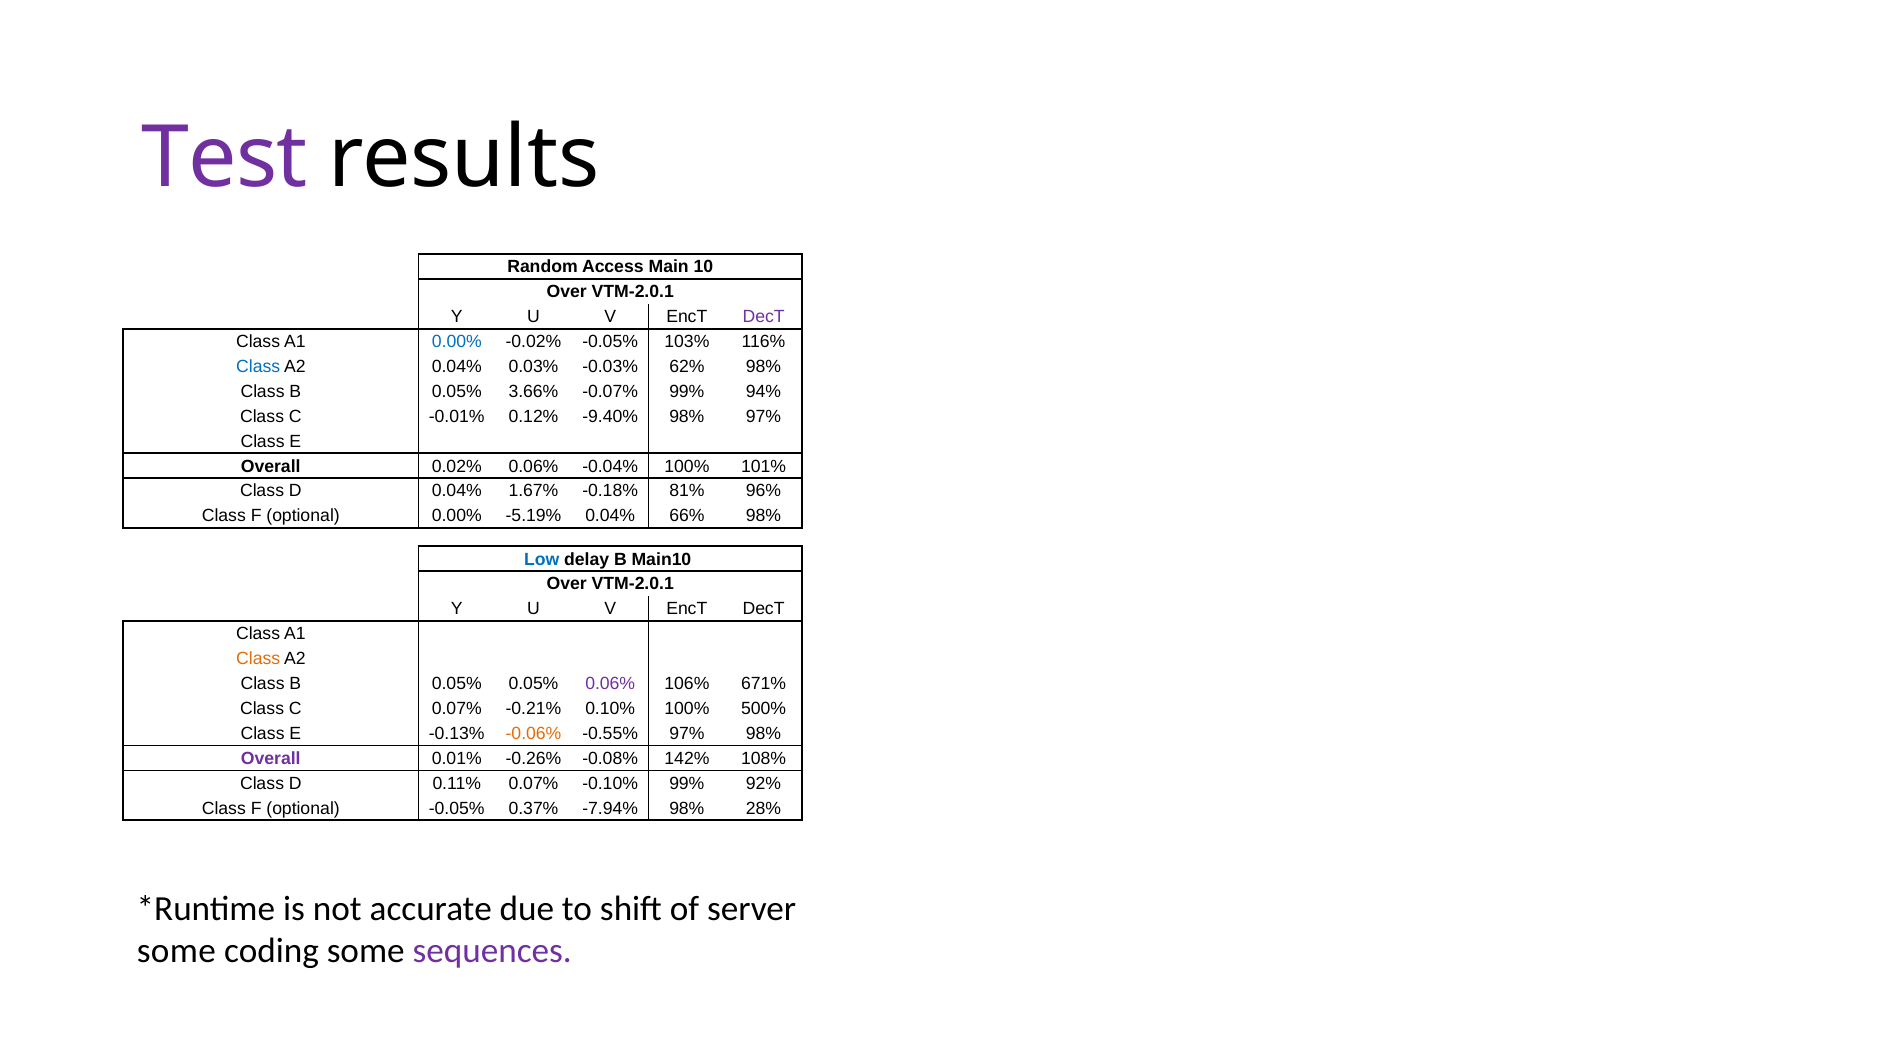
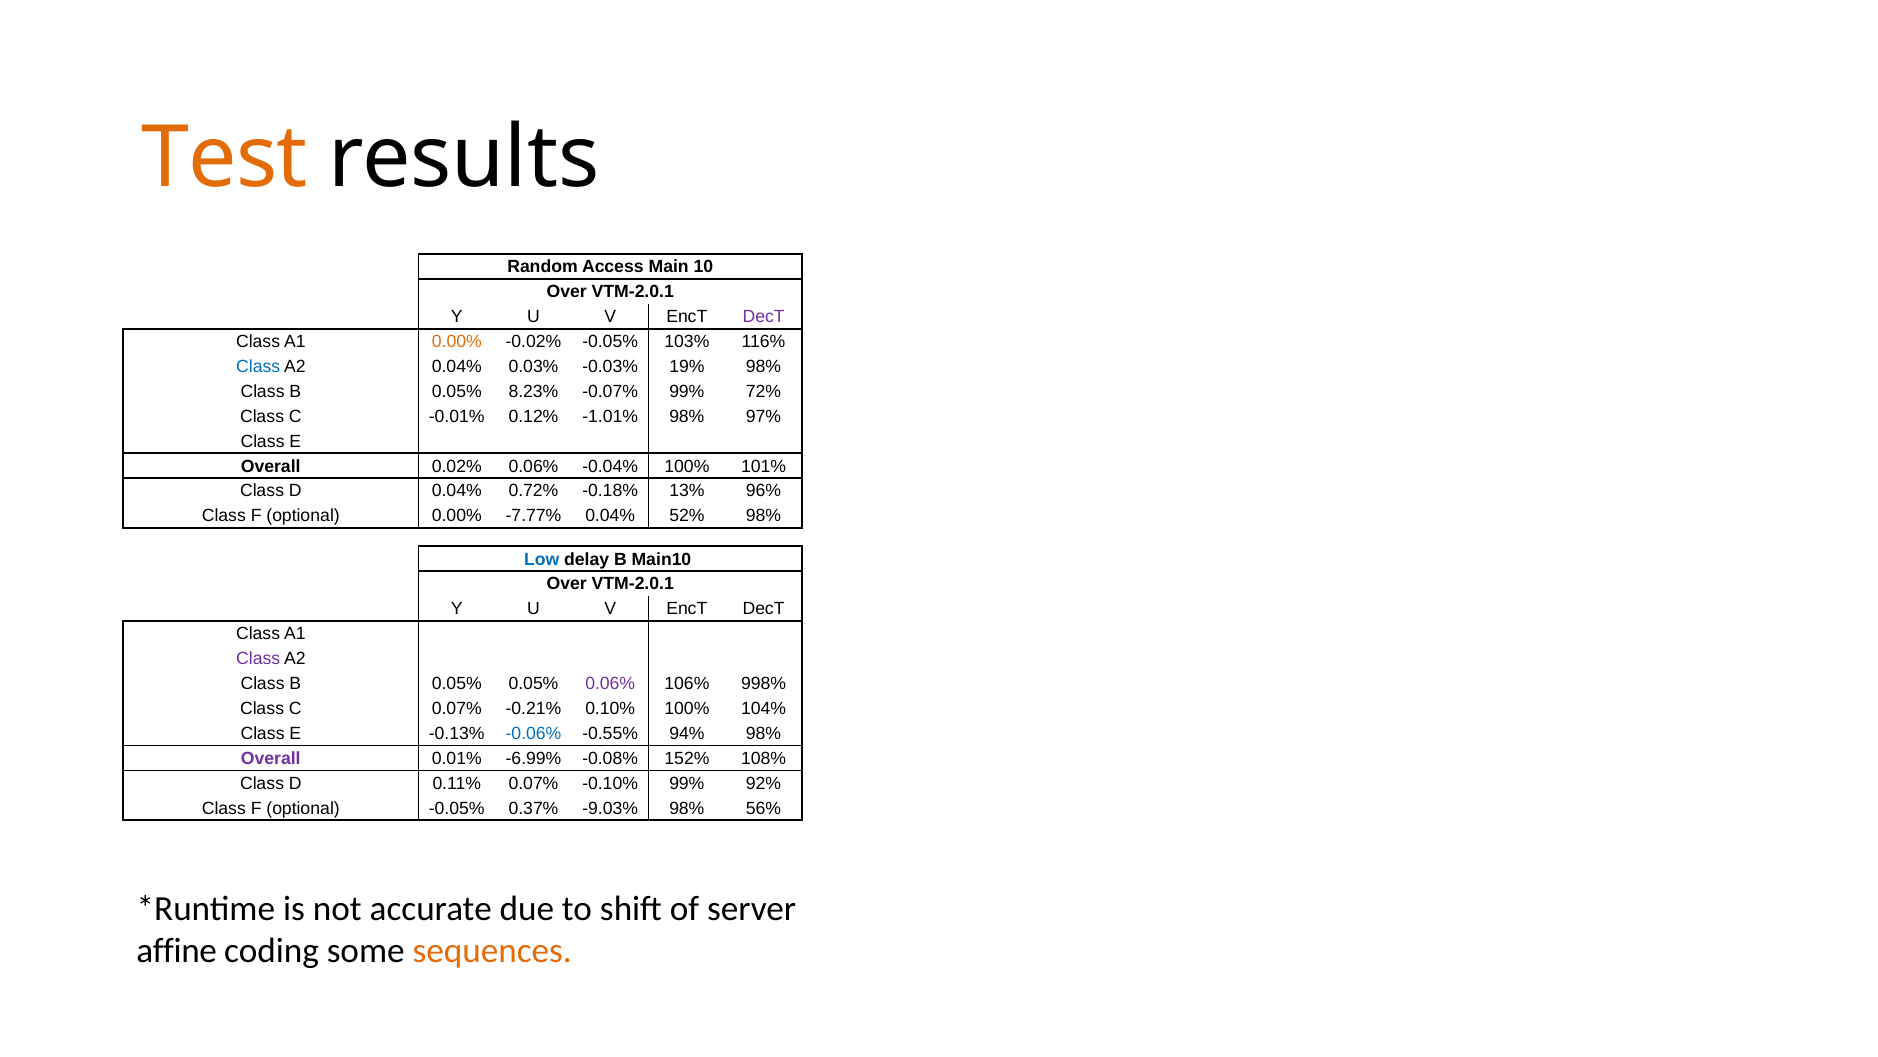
Test colour: purple -> orange
0.00% at (457, 341) colour: blue -> orange
62%: 62% -> 19%
3.66%: 3.66% -> 8.23%
94%: 94% -> 72%
-9.40%: -9.40% -> -1.01%
1.67%: 1.67% -> 0.72%
81%: 81% -> 13%
-5.19%: -5.19% -> -7.77%
66%: 66% -> 52%
Class at (258, 658) colour: orange -> purple
671%: 671% -> 998%
500%: 500% -> 104%
-0.06% colour: orange -> blue
-0.55% 97%: 97% -> 94%
-0.26%: -0.26% -> -6.99%
142%: 142% -> 152%
-7.94%: -7.94% -> -9.03%
28%: 28% -> 56%
some at (176, 950): some -> affine
sequences colour: purple -> orange
